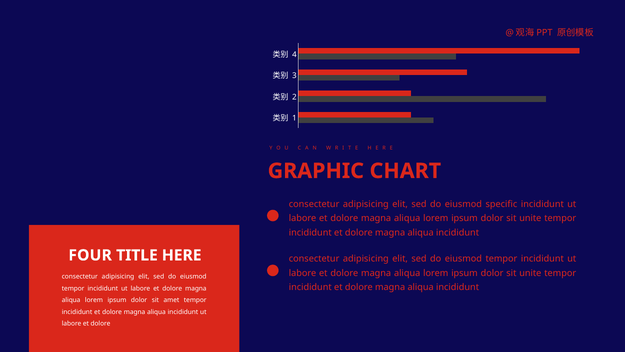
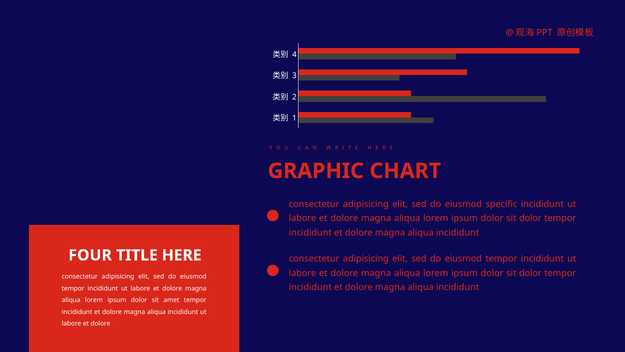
unite at (530, 218): unite -> dolor
unite at (530, 273): unite -> dolor
